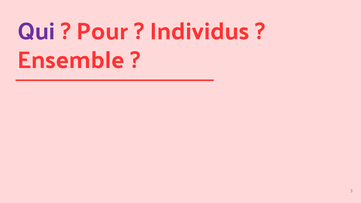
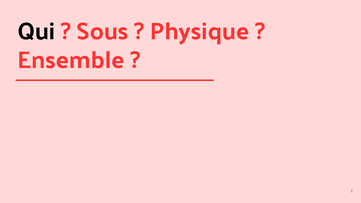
Qui colour: purple -> black
Pour: Pour -> Sous
Individus: Individus -> Physique
